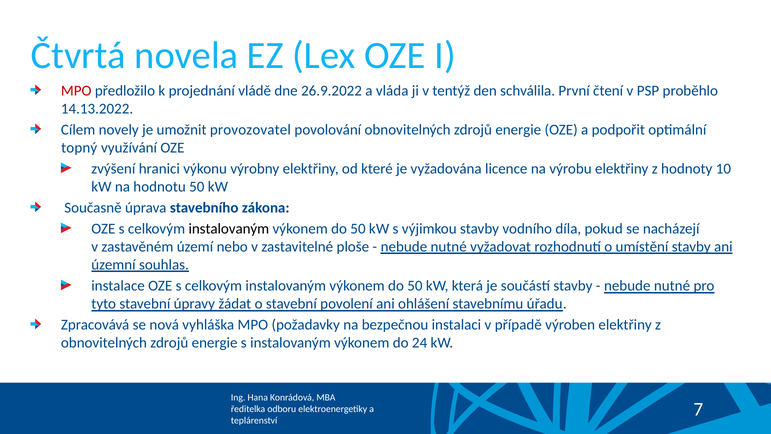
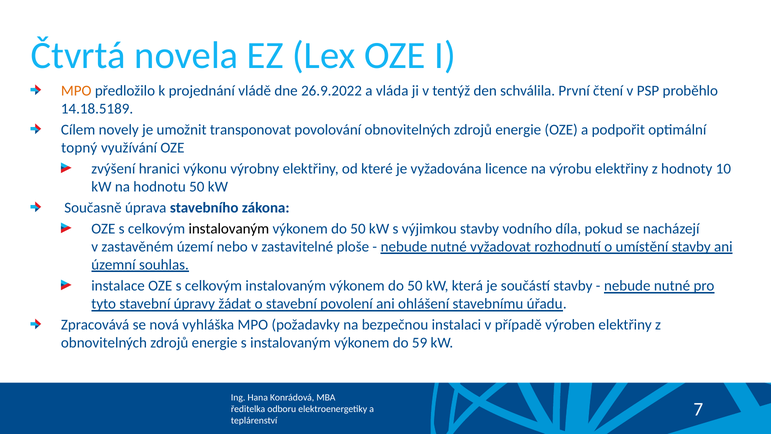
MPO at (76, 91) colour: red -> orange
14.13.2022: 14.13.2022 -> 14.18.5189
provozovatel: provozovatel -> transponovat
24: 24 -> 59
